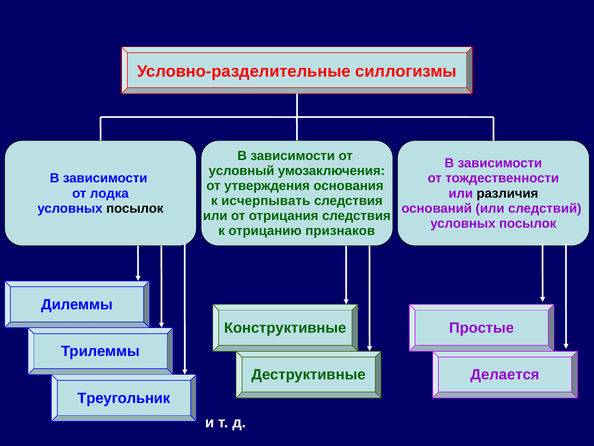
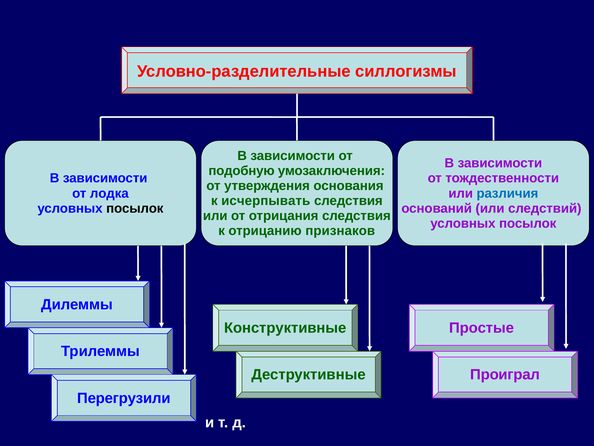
условный: условный -> подобную
различия colour: black -> blue
Делается: Делается -> Проиграл
Треугольник: Треугольник -> Перегрузили
